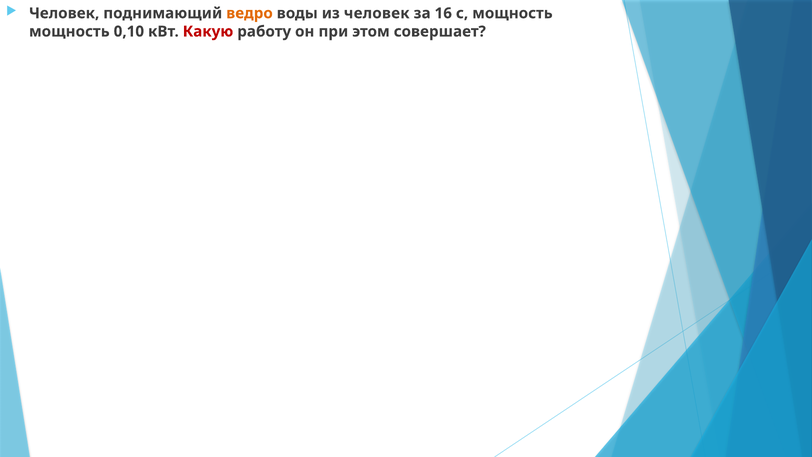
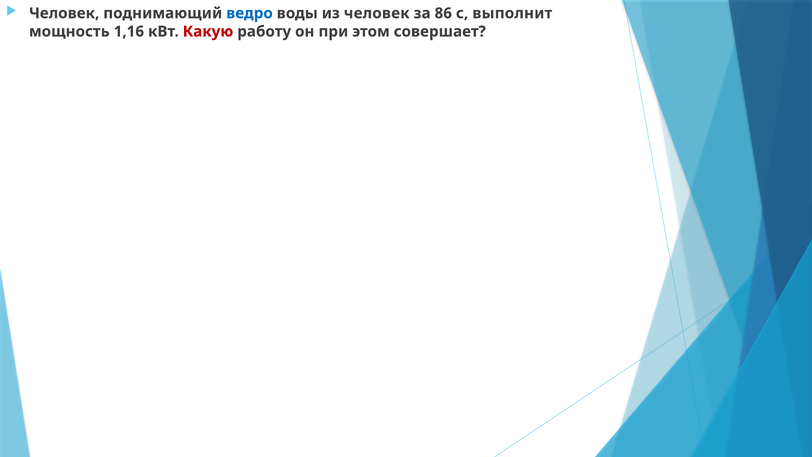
ведро colour: orange -> blue
16: 16 -> 86
с мощность: мощность -> выполнит
0,10: 0,10 -> 1,16
